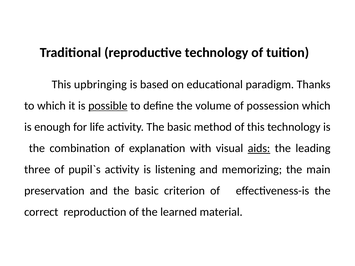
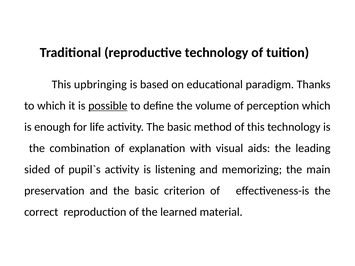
possession: possession -> perception
aids underline: present -> none
three: three -> sided
